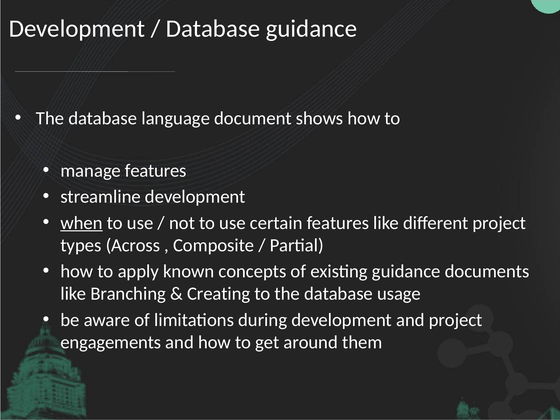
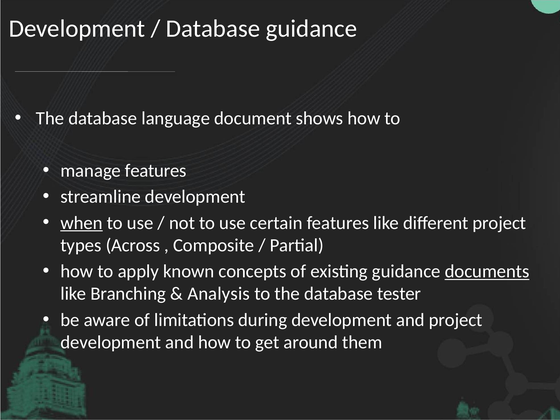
documents underline: none -> present
Creating: Creating -> Analysis
usage: usage -> tester
engagements at (111, 342): engagements -> development
